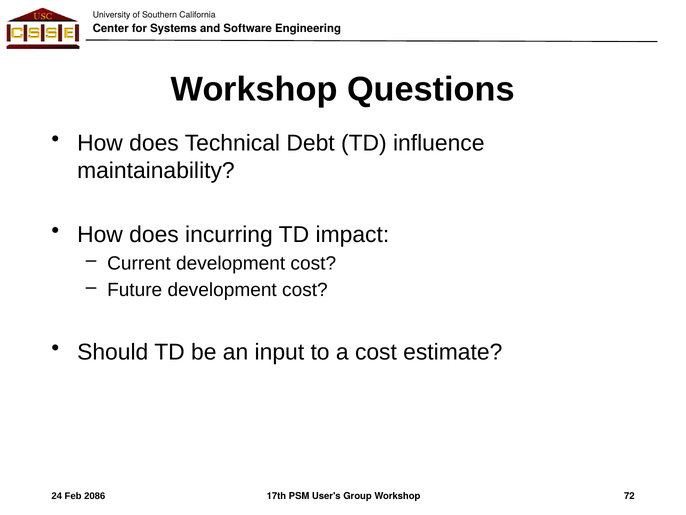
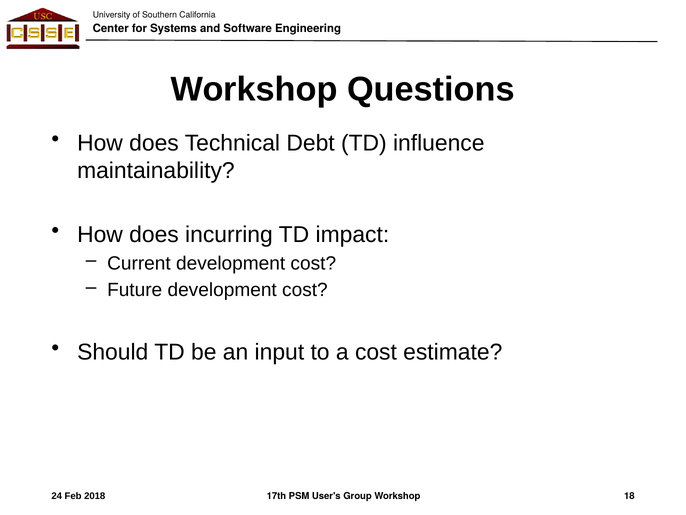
2086: 2086 -> 2018
72: 72 -> 18
